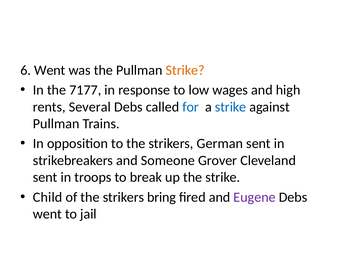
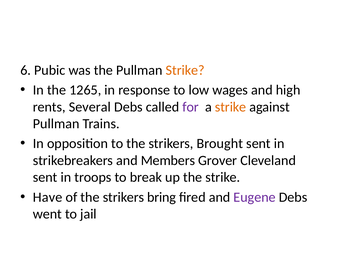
6 Went: Went -> Pubic
7177: 7177 -> 1265
for colour: blue -> purple
strike at (231, 107) colour: blue -> orange
German: German -> Brought
Someone: Someone -> Members
Child: Child -> Have
